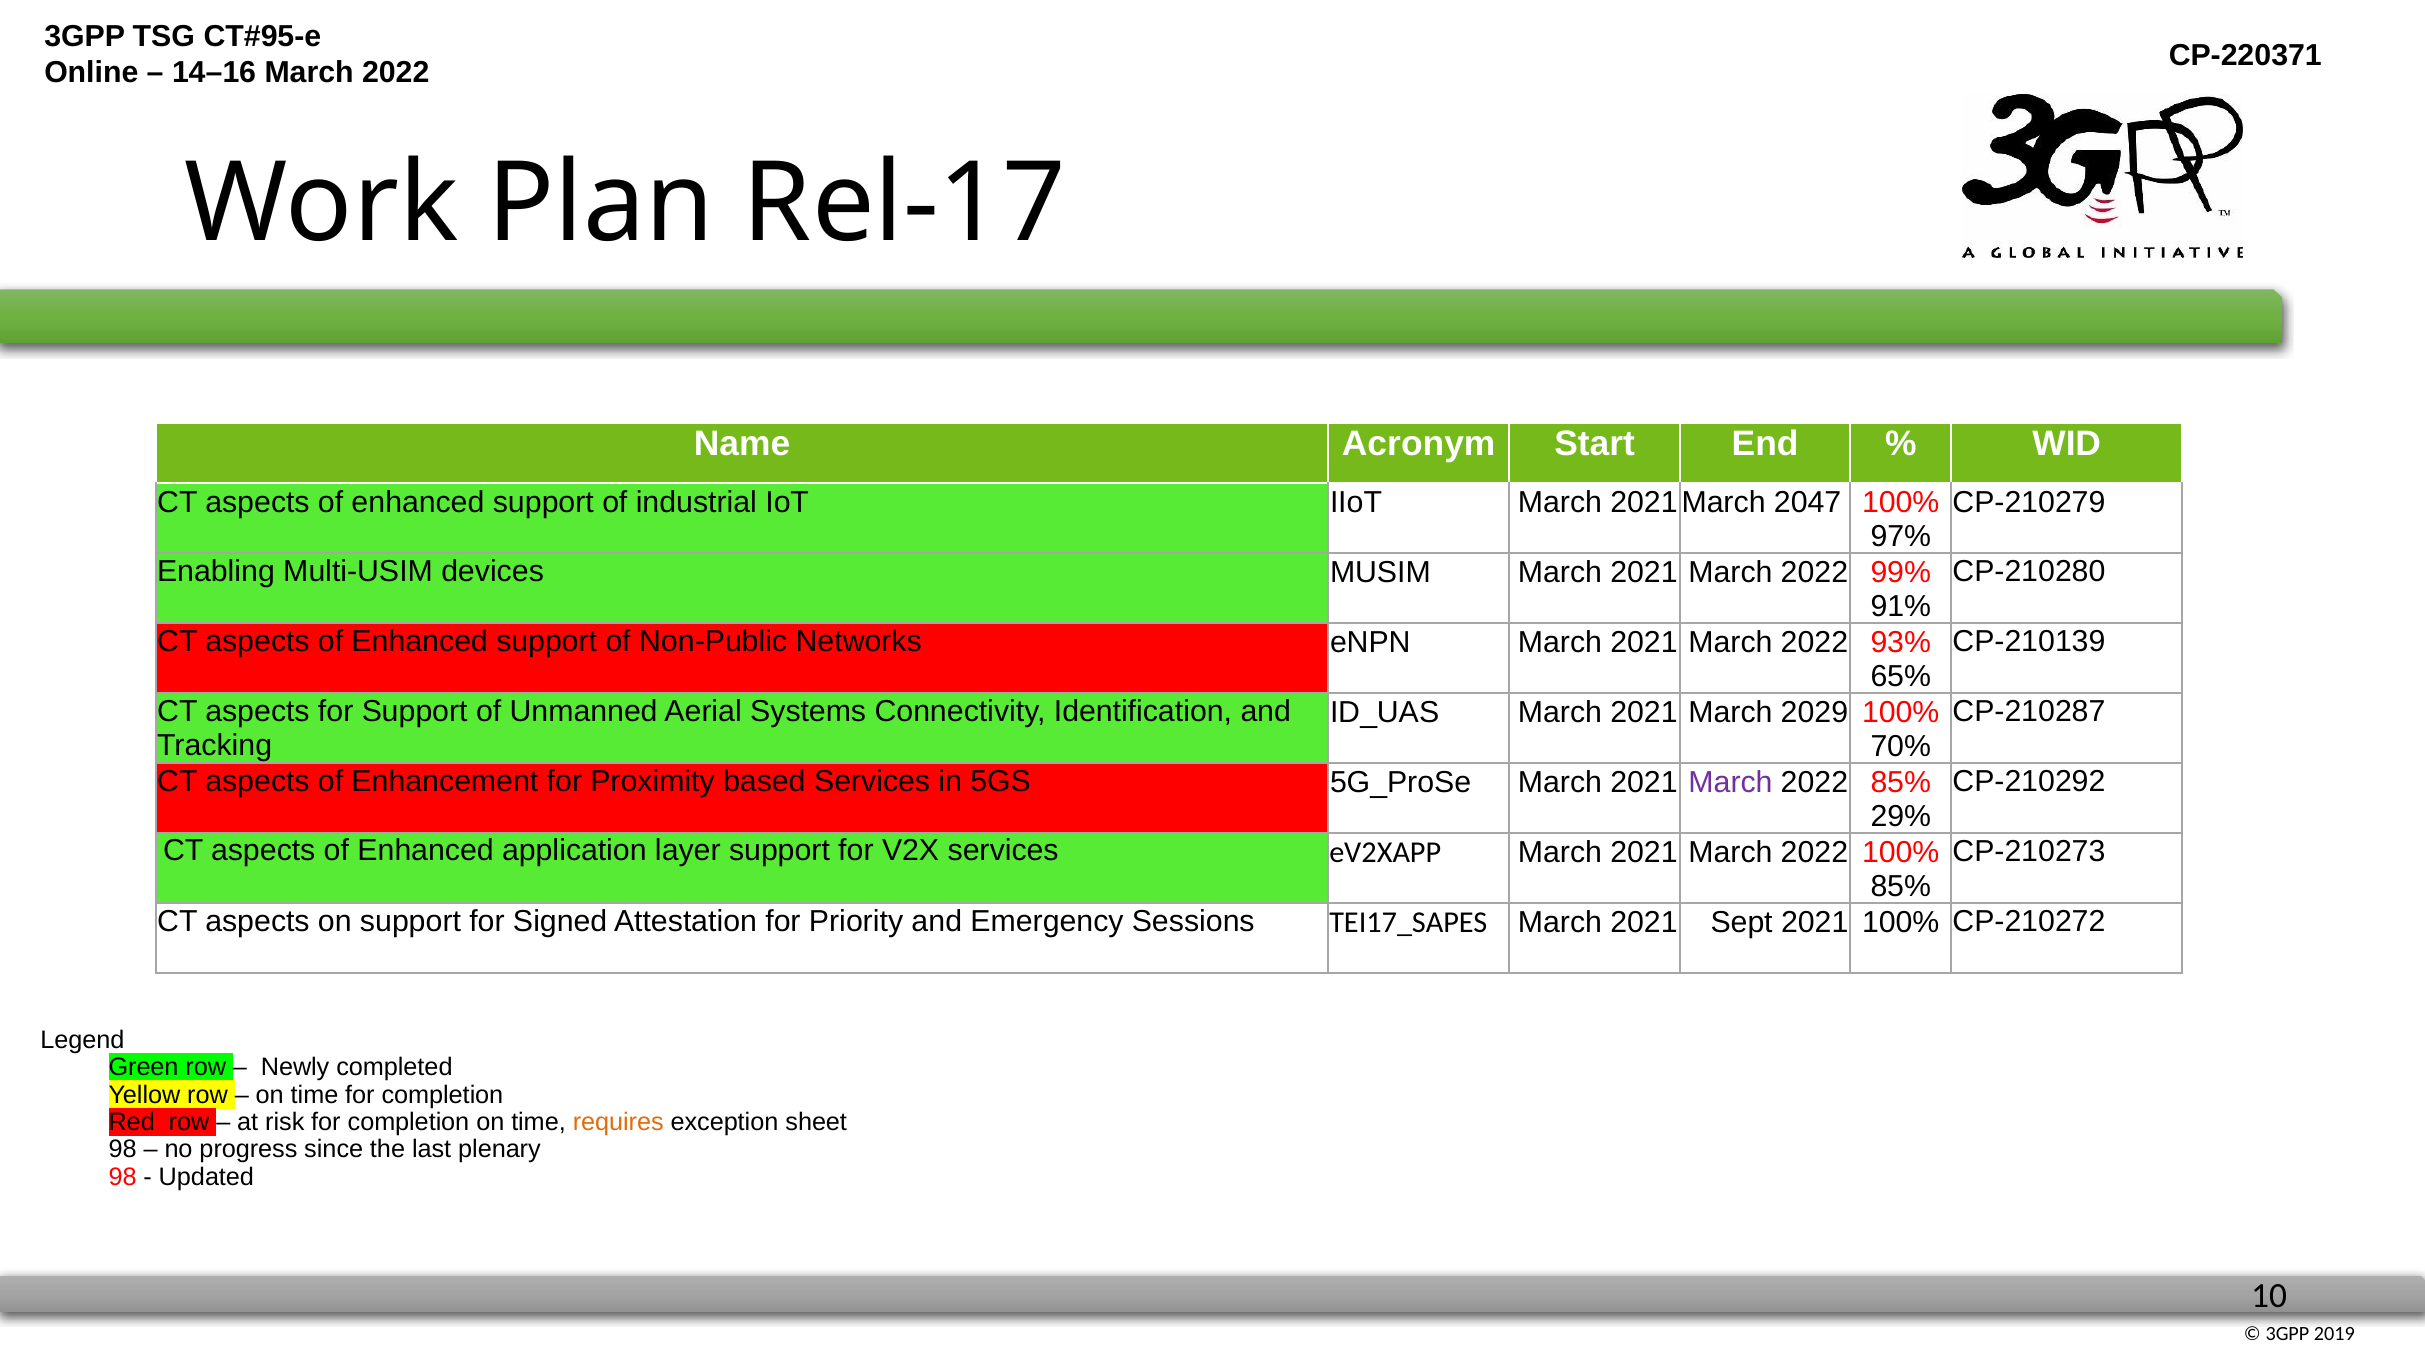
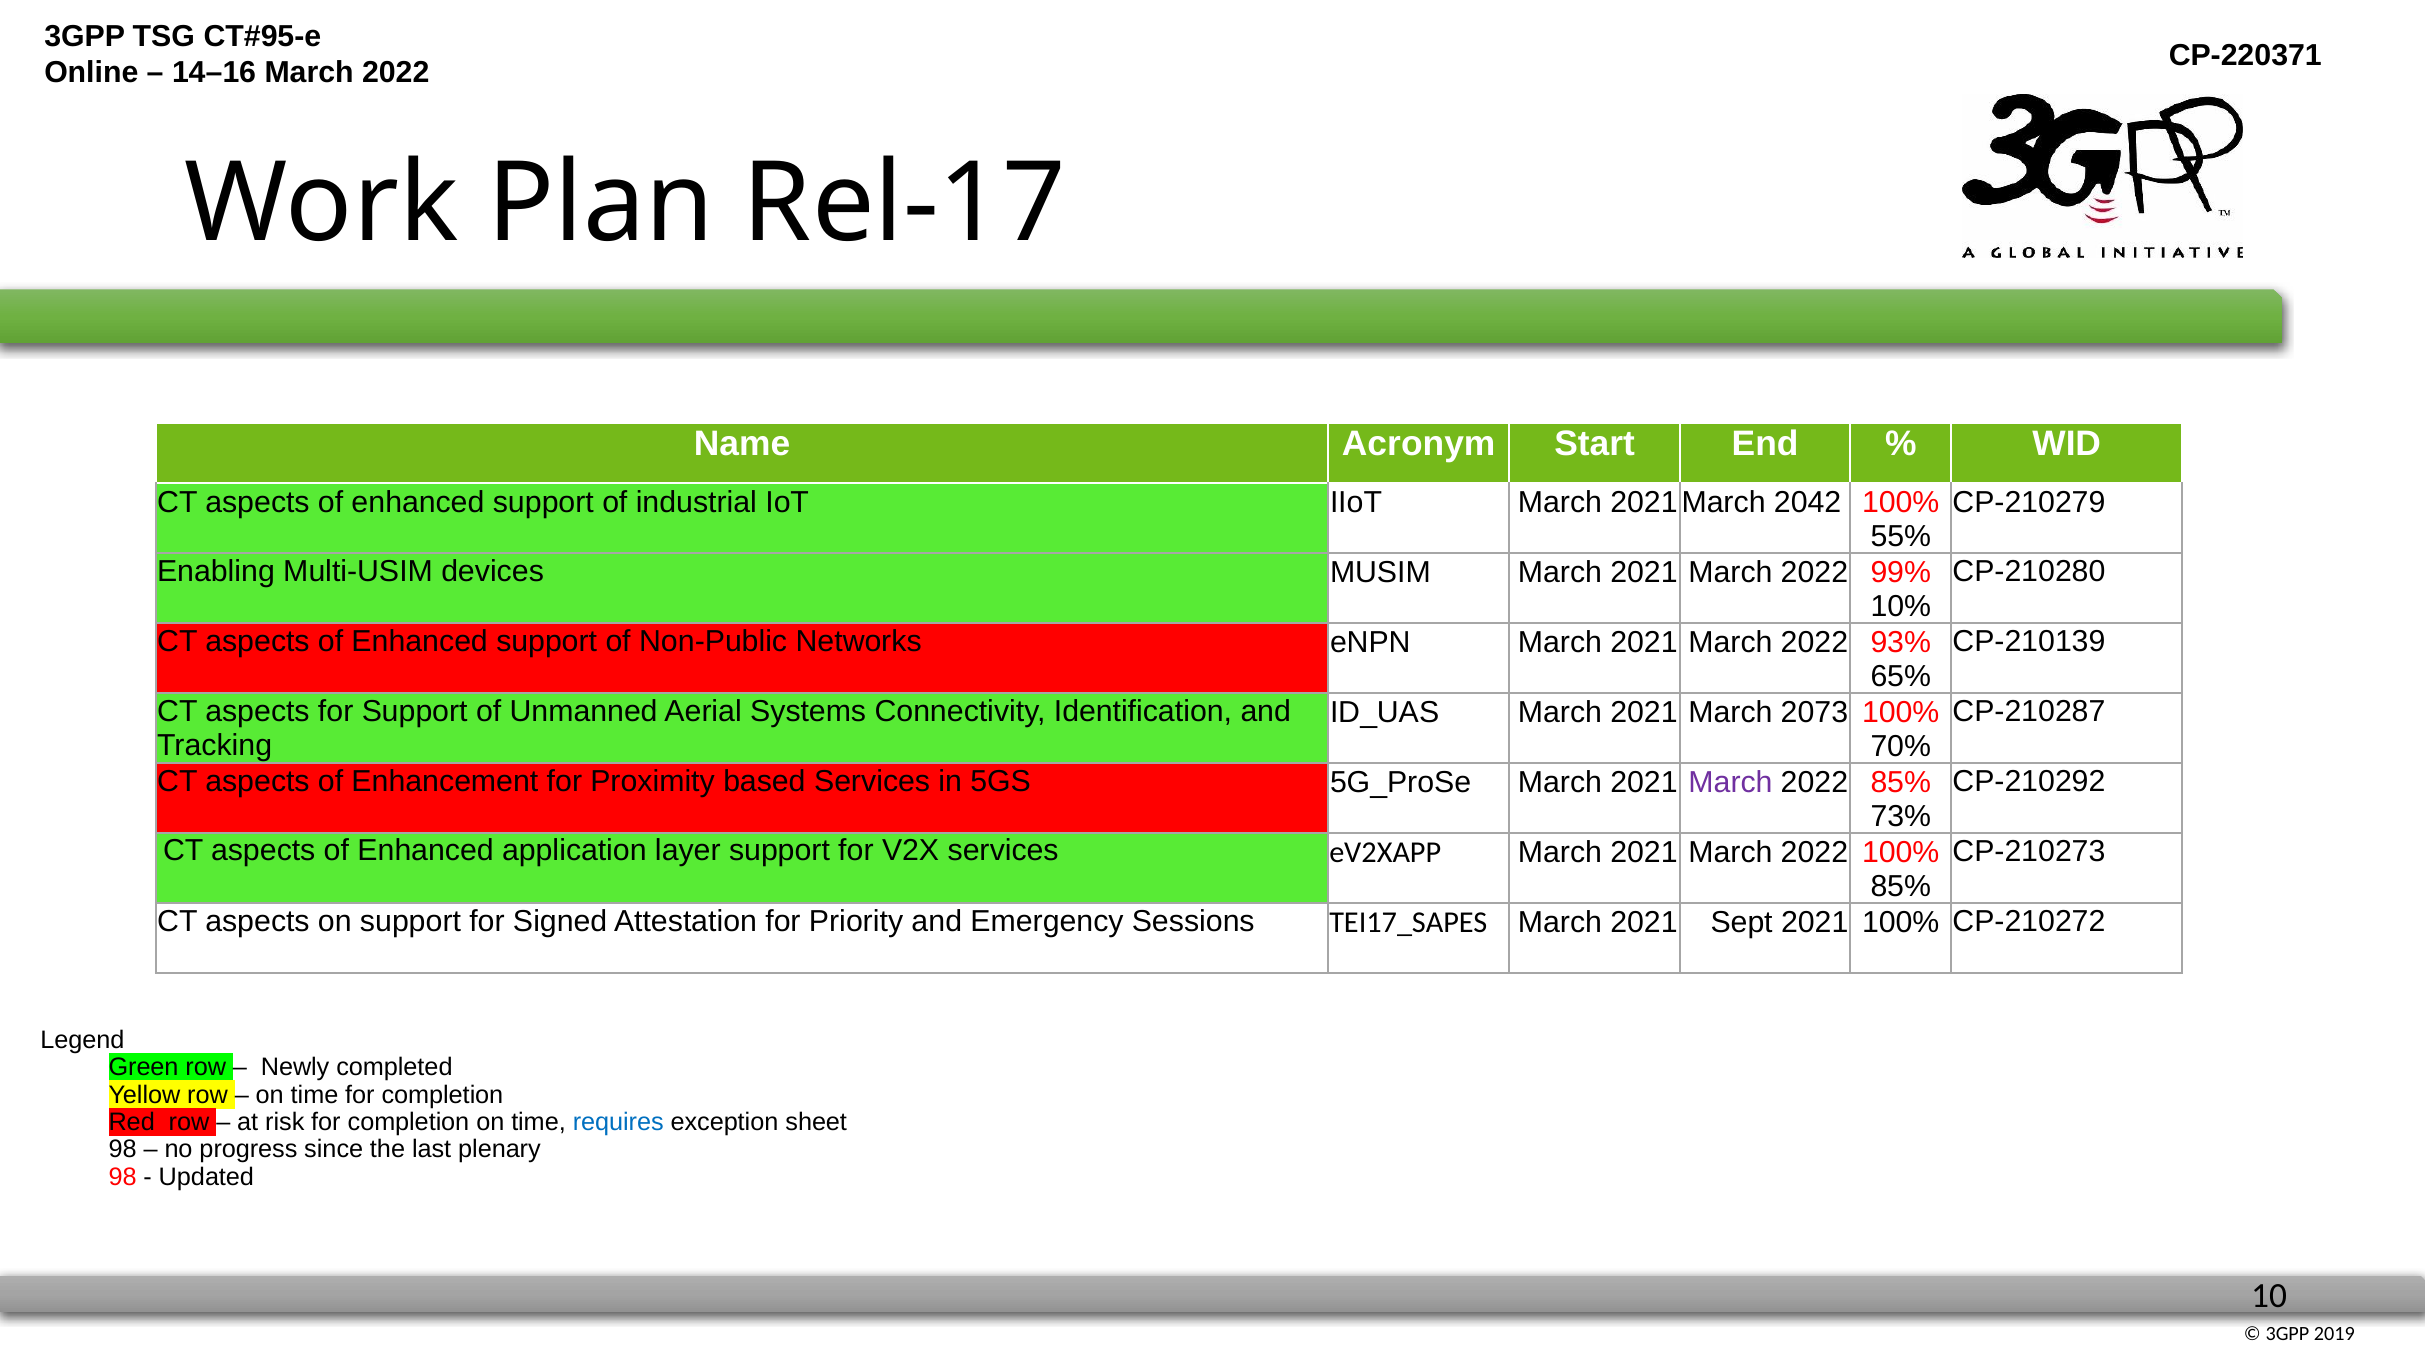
2047: 2047 -> 2042
97%: 97% -> 55%
91%: 91% -> 10%
2029: 2029 -> 2073
29%: 29% -> 73%
requires colour: orange -> blue
